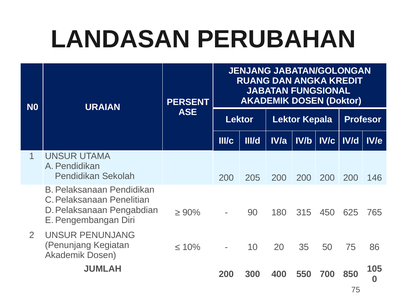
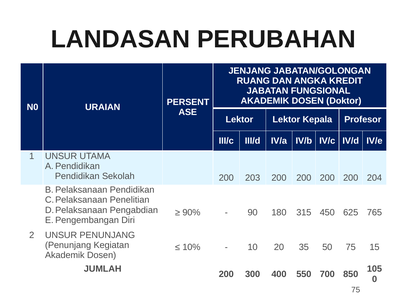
205: 205 -> 203
146: 146 -> 204
86: 86 -> 15
